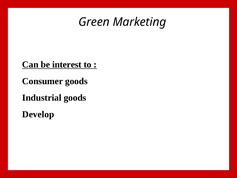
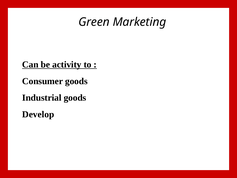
interest: interest -> activity
